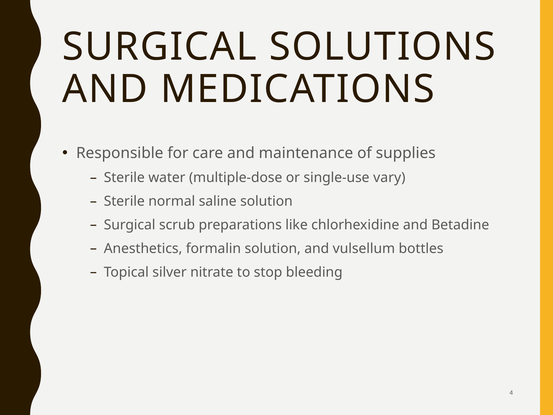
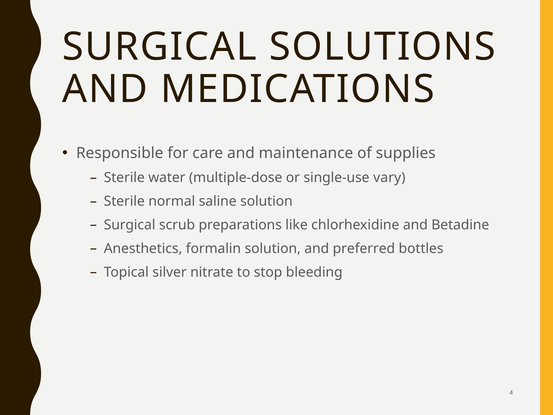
vulsellum: vulsellum -> preferred
